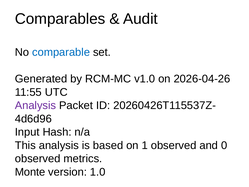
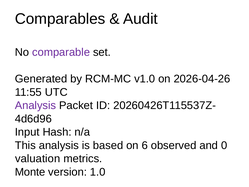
comparable colour: blue -> purple
1: 1 -> 6
observed at (38, 158): observed -> valuation
